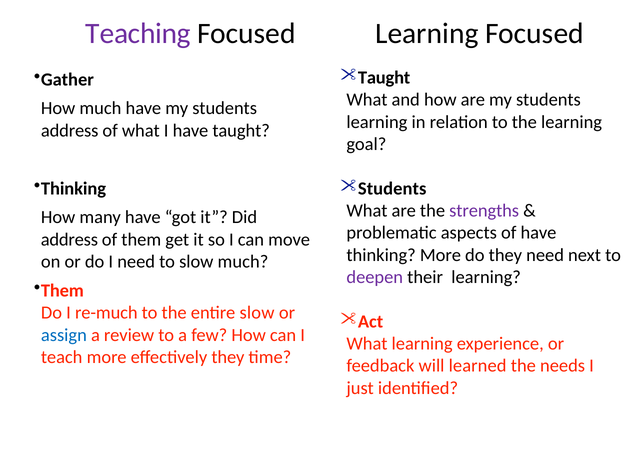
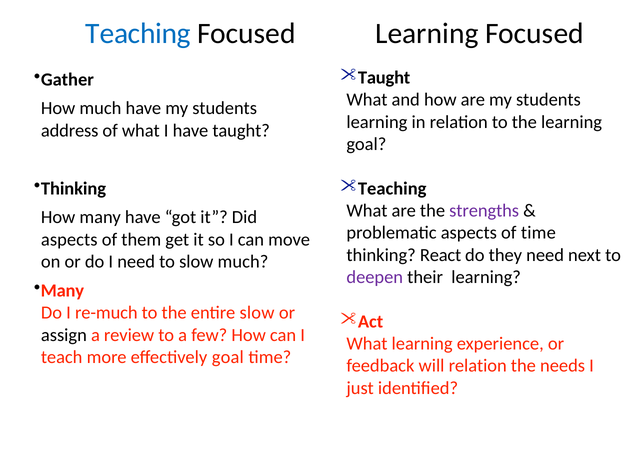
Teaching at (138, 33) colour: purple -> blue
Students at (392, 189): Students -> Teaching
of have: have -> time
address at (69, 240): address -> aspects
thinking More: More -> React
Them at (62, 291): Them -> Many
assign colour: blue -> black
effectively they: they -> goal
will learned: learned -> relation
